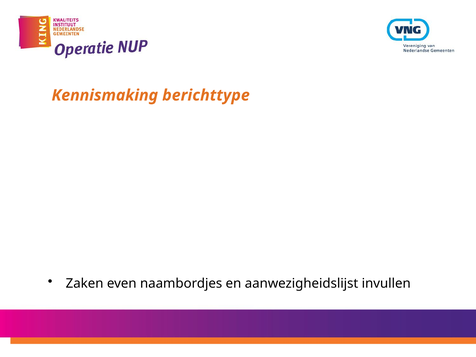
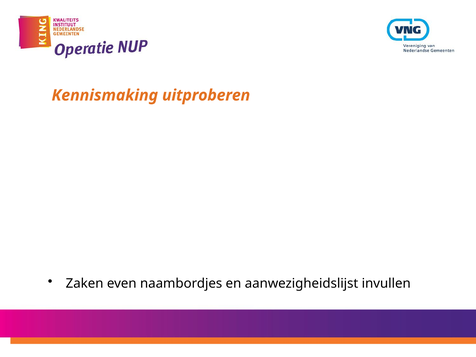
berichttype: berichttype -> uitproberen
